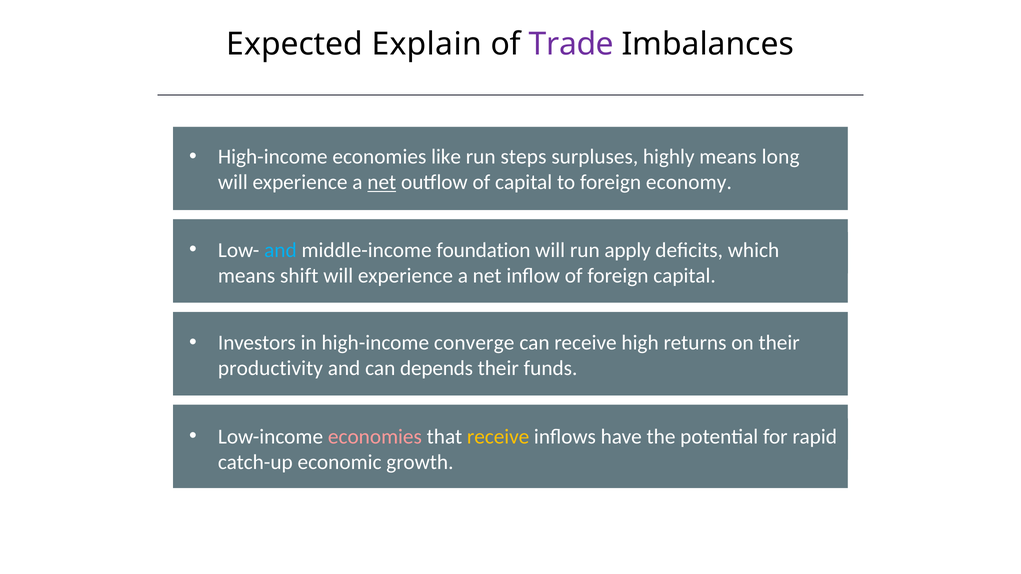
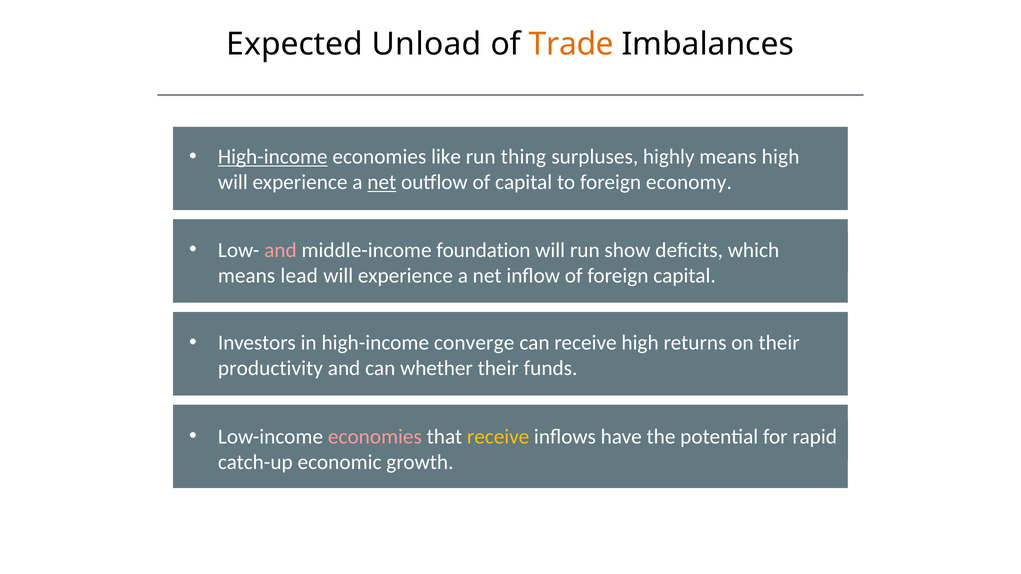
Explain: Explain -> Unload
Trade colour: purple -> orange
High-income at (273, 157) underline: none -> present
steps: steps -> thing
means long: long -> high
and at (280, 250) colour: light blue -> pink
apply: apply -> show
shift: shift -> lead
depends: depends -> whether
